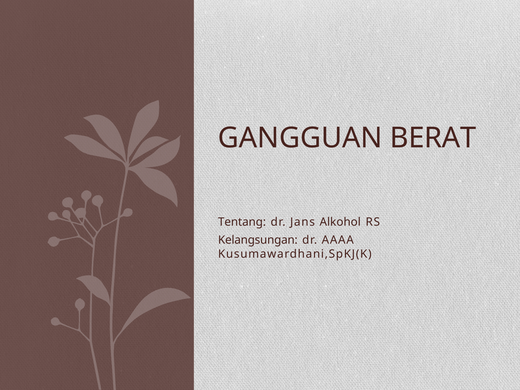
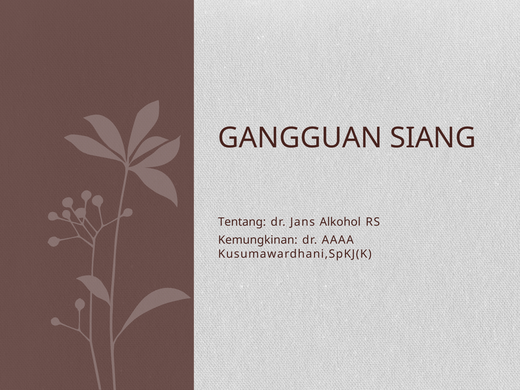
BERAT: BERAT -> SIANG
Kelangsungan: Kelangsungan -> Kemungkinan
